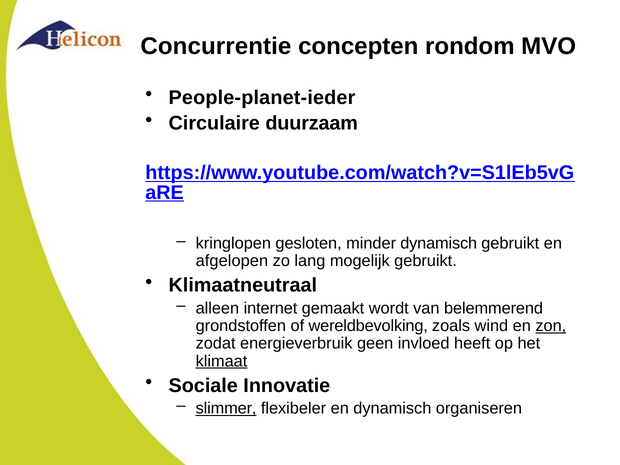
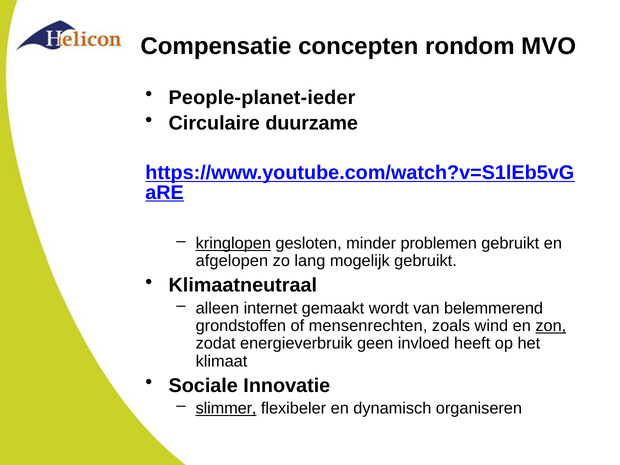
Concurrentie: Concurrentie -> Compensatie
duurzaam: duurzaam -> duurzame
kringlopen underline: none -> present
minder dynamisch: dynamisch -> problemen
wereldbevolking: wereldbevolking -> mensenrechten
klimaat underline: present -> none
